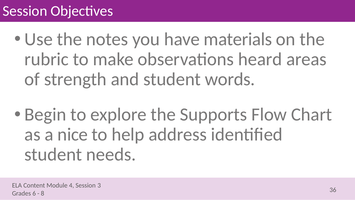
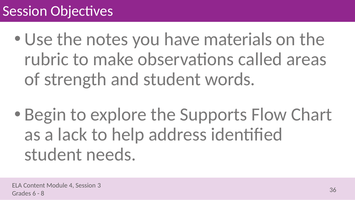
heard: heard -> called
nice: nice -> lack
